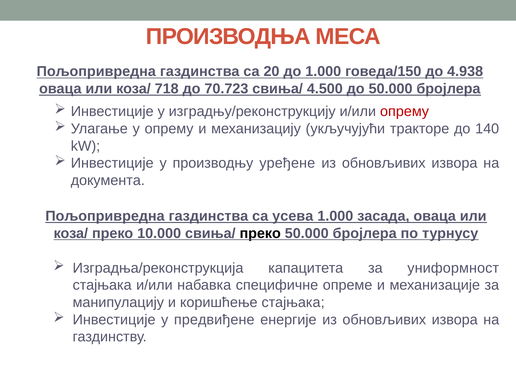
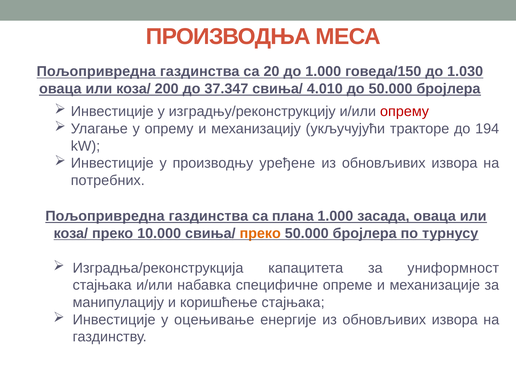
4.938: 4.938 -> 1.030
718: 718 -> 200
70.723: 70.723 -> 37.347
4.500: 4.500 -> 4.010
140: 140 -> 194
документа: документа -> пoтрeбних
усева: усева -> плана
преко at (260, 233) colour: black -> orange
предвиђене: предвиђене -> оцењивање
